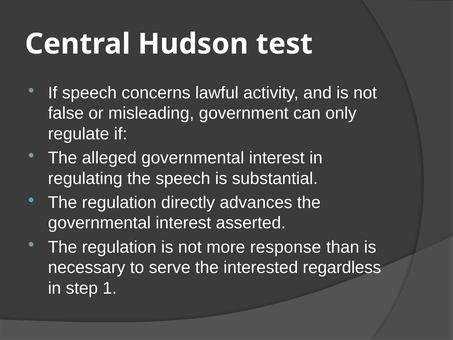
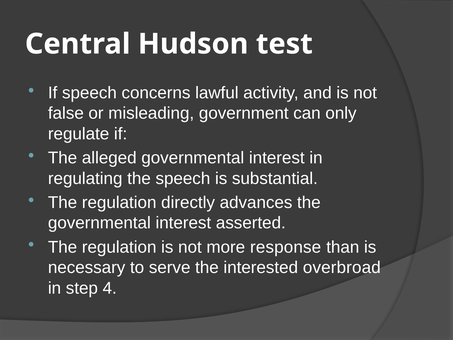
regardless: regardless -> overbroad
1: 1 -> 4
